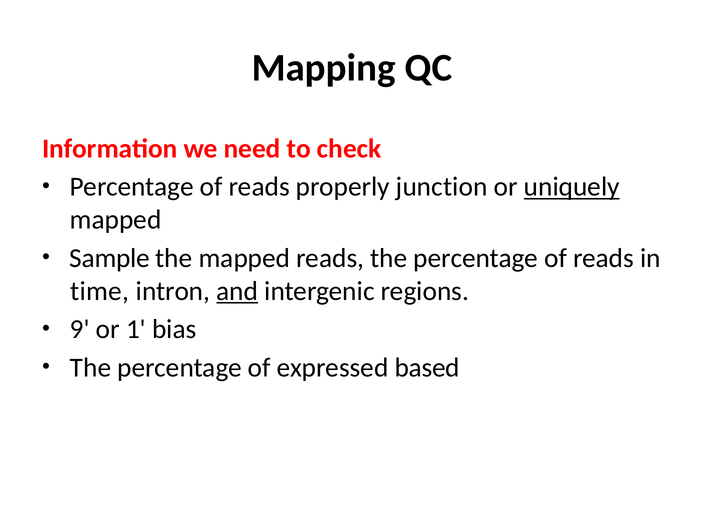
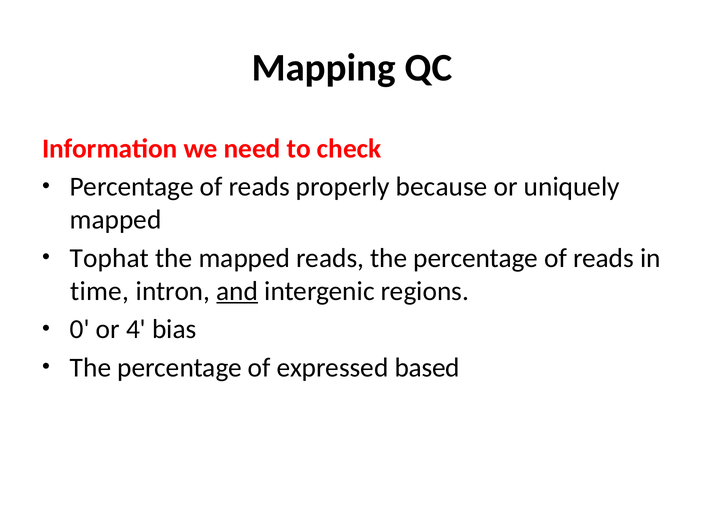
junction: junction -> because
uniquely underline: present -> none
Sample: Sample -> Tophat
9: 9 -> 0
1: 1 -> 4
